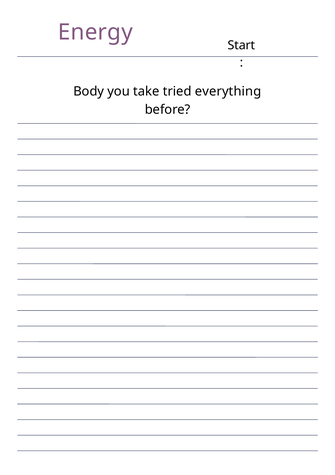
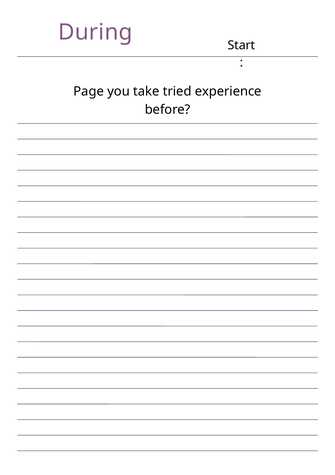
Energy: Energy -> During
Body: Body -> Page
everything: everything -> experience
